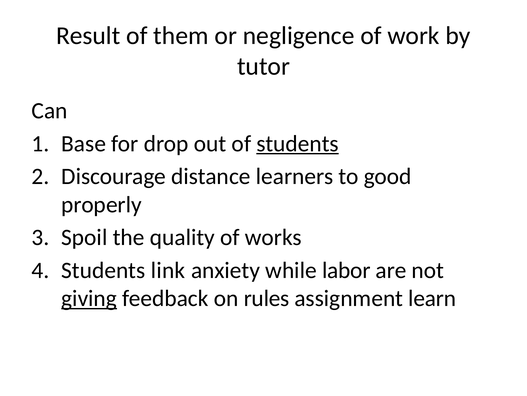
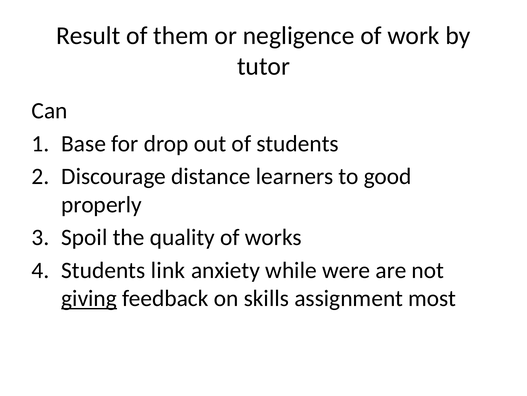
students at (298, 143) underline: present -> none
labor: labor -> were
rules: rules -> skills
learn: learn -> most
